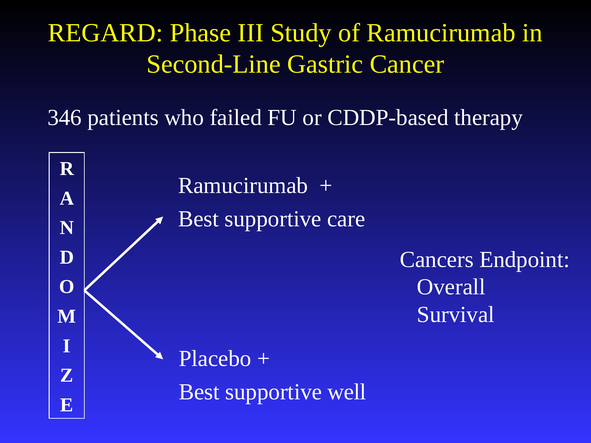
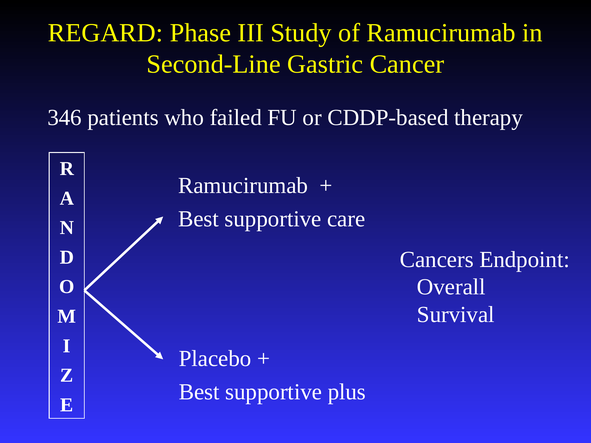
well: well -> plus
